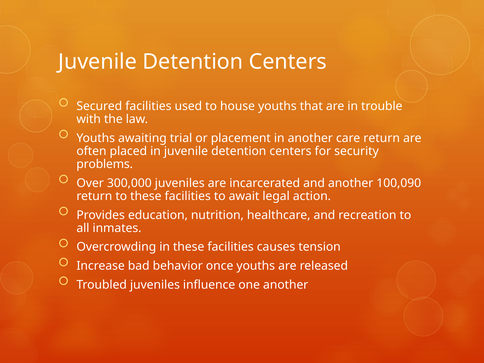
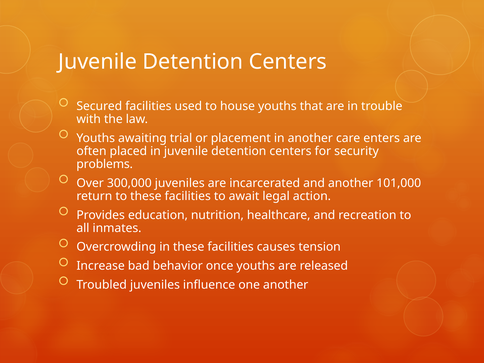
care return: return -> enters
100,090: 100,090 -> 101,000
